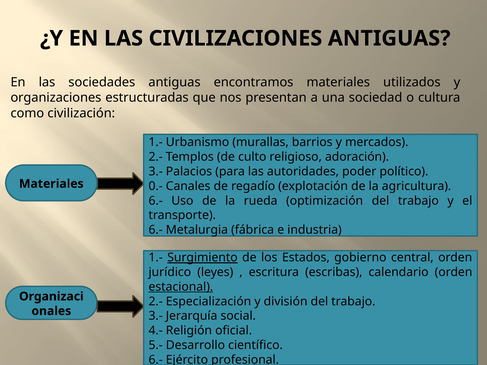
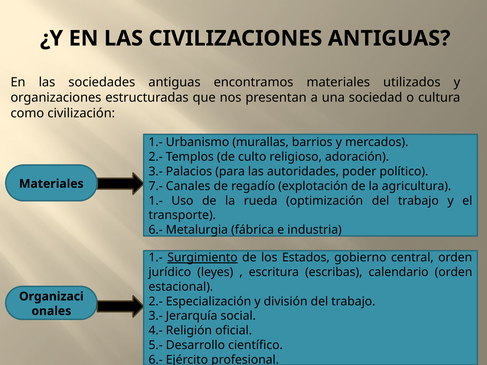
0.-: 0.- -> 7.-
6.- at (156, 201): 6.- -> 1.-
estacional underline: present -> none
